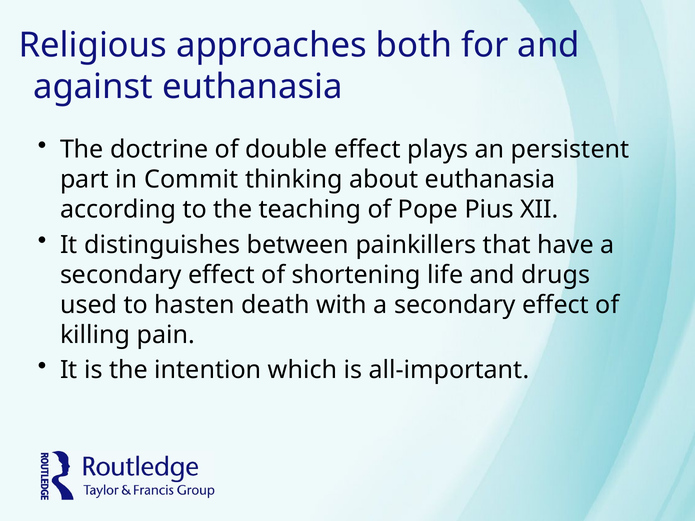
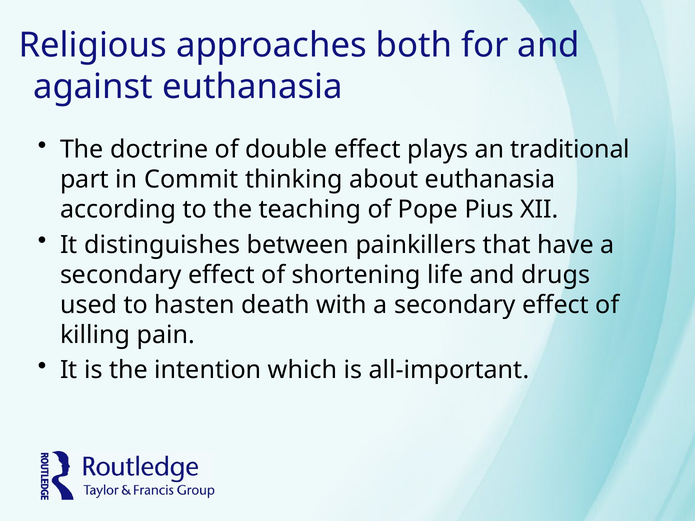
persistent: persistent -> traditional
